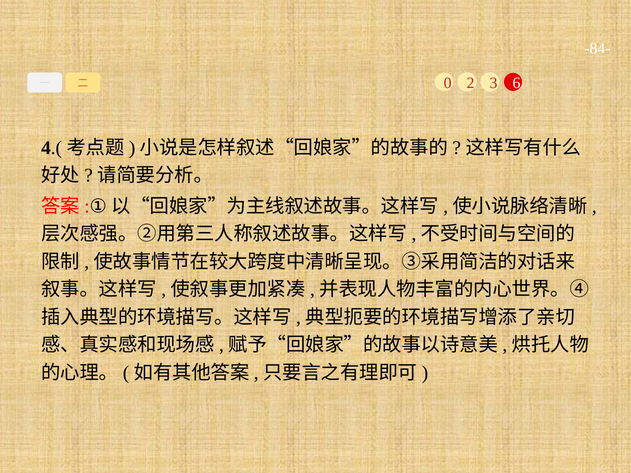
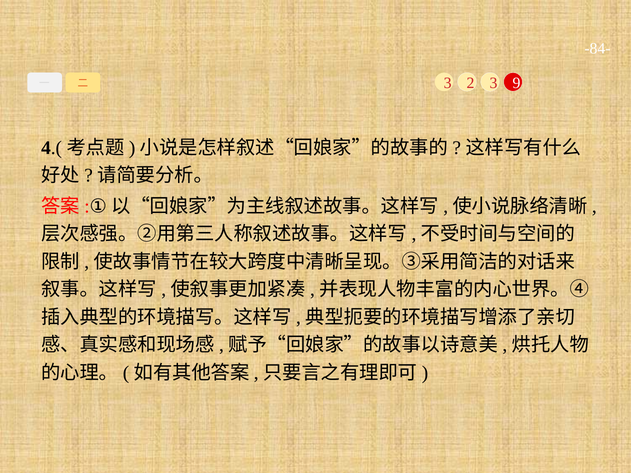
6: 6 -> 9
0 at (448, 83): 0 -> 3
